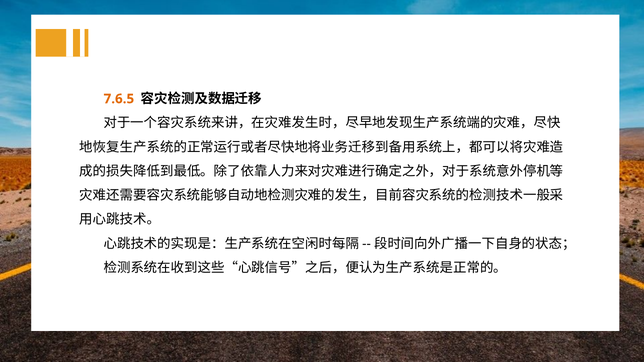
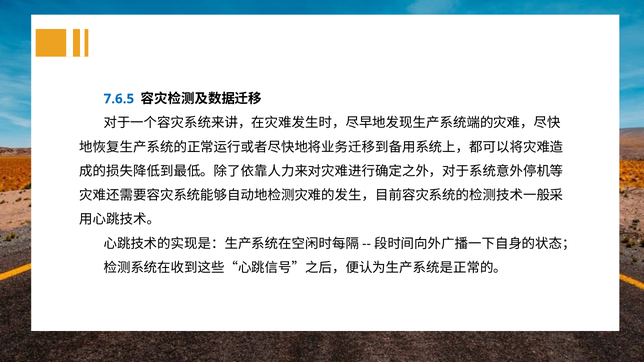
7.6.5 colour: orange -> blue
